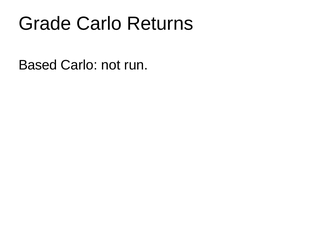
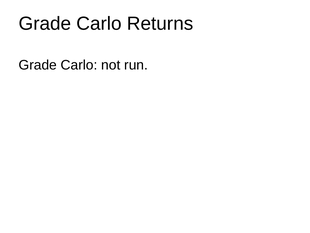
Based at (38, 65): Based -> Grade
